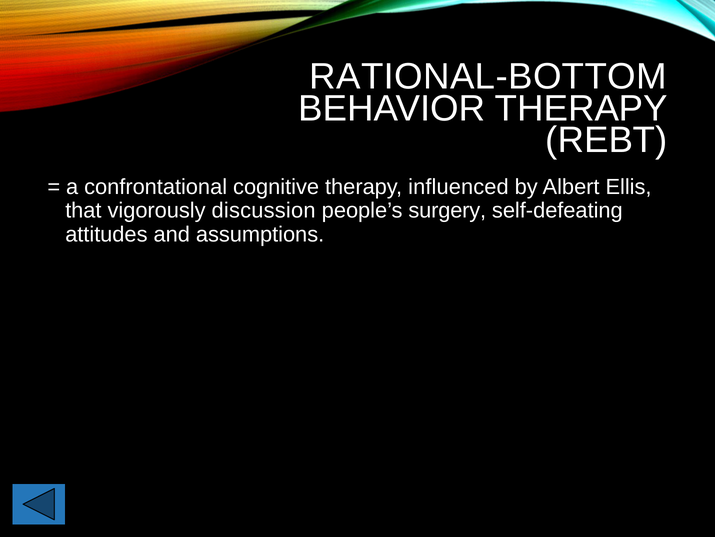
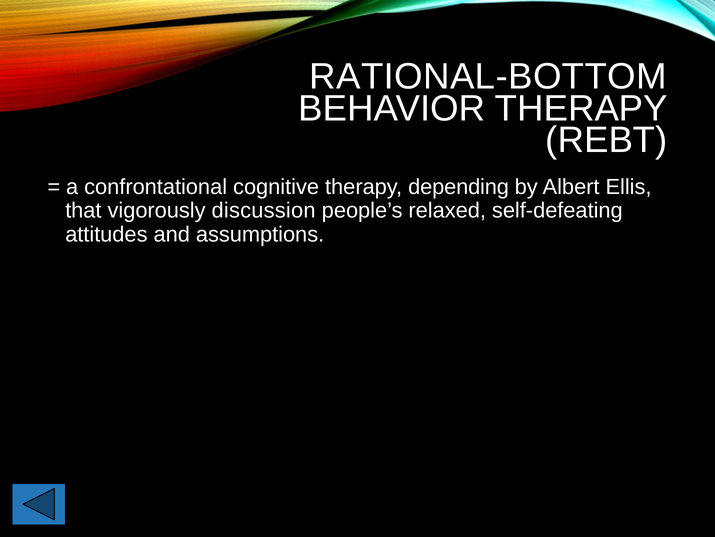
influenced: influenced -> depending
surgery: surgery -> relaxed
